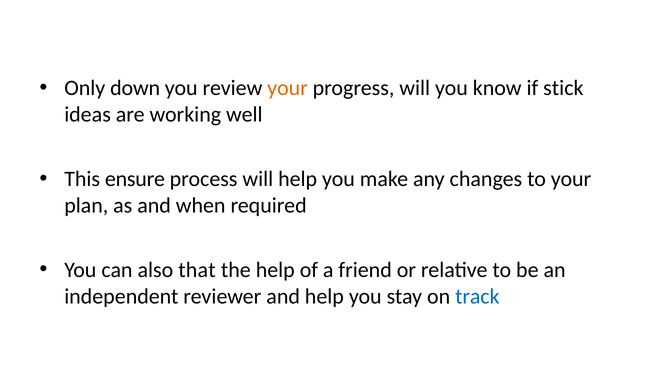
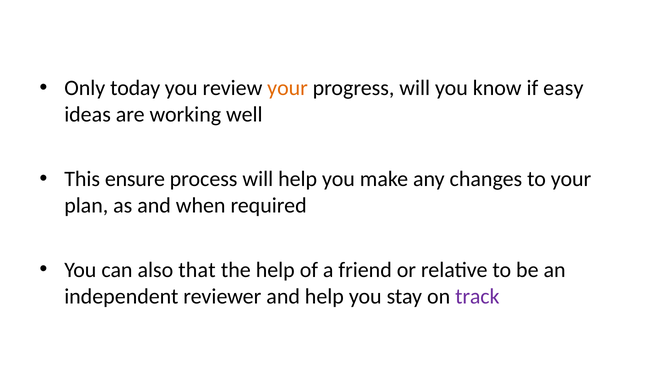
down: down -> today
stick: stick -> easy
track colour: blue -> purple
